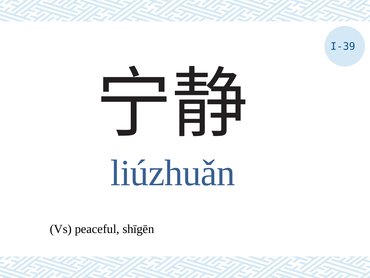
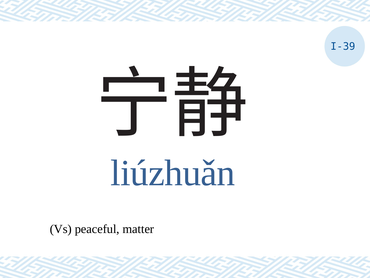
shīgēn: shīgēn -> matter
